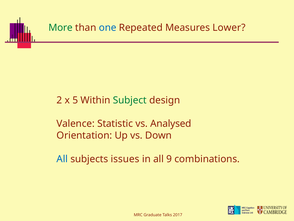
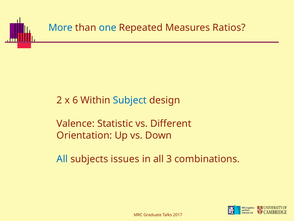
More colour: green -> blue
Lower: Lower -> Ratios
5: 5 -> 6
Subject colour: green -> blue
Analysed: Analysed -> Different
9: 9 -> 3
